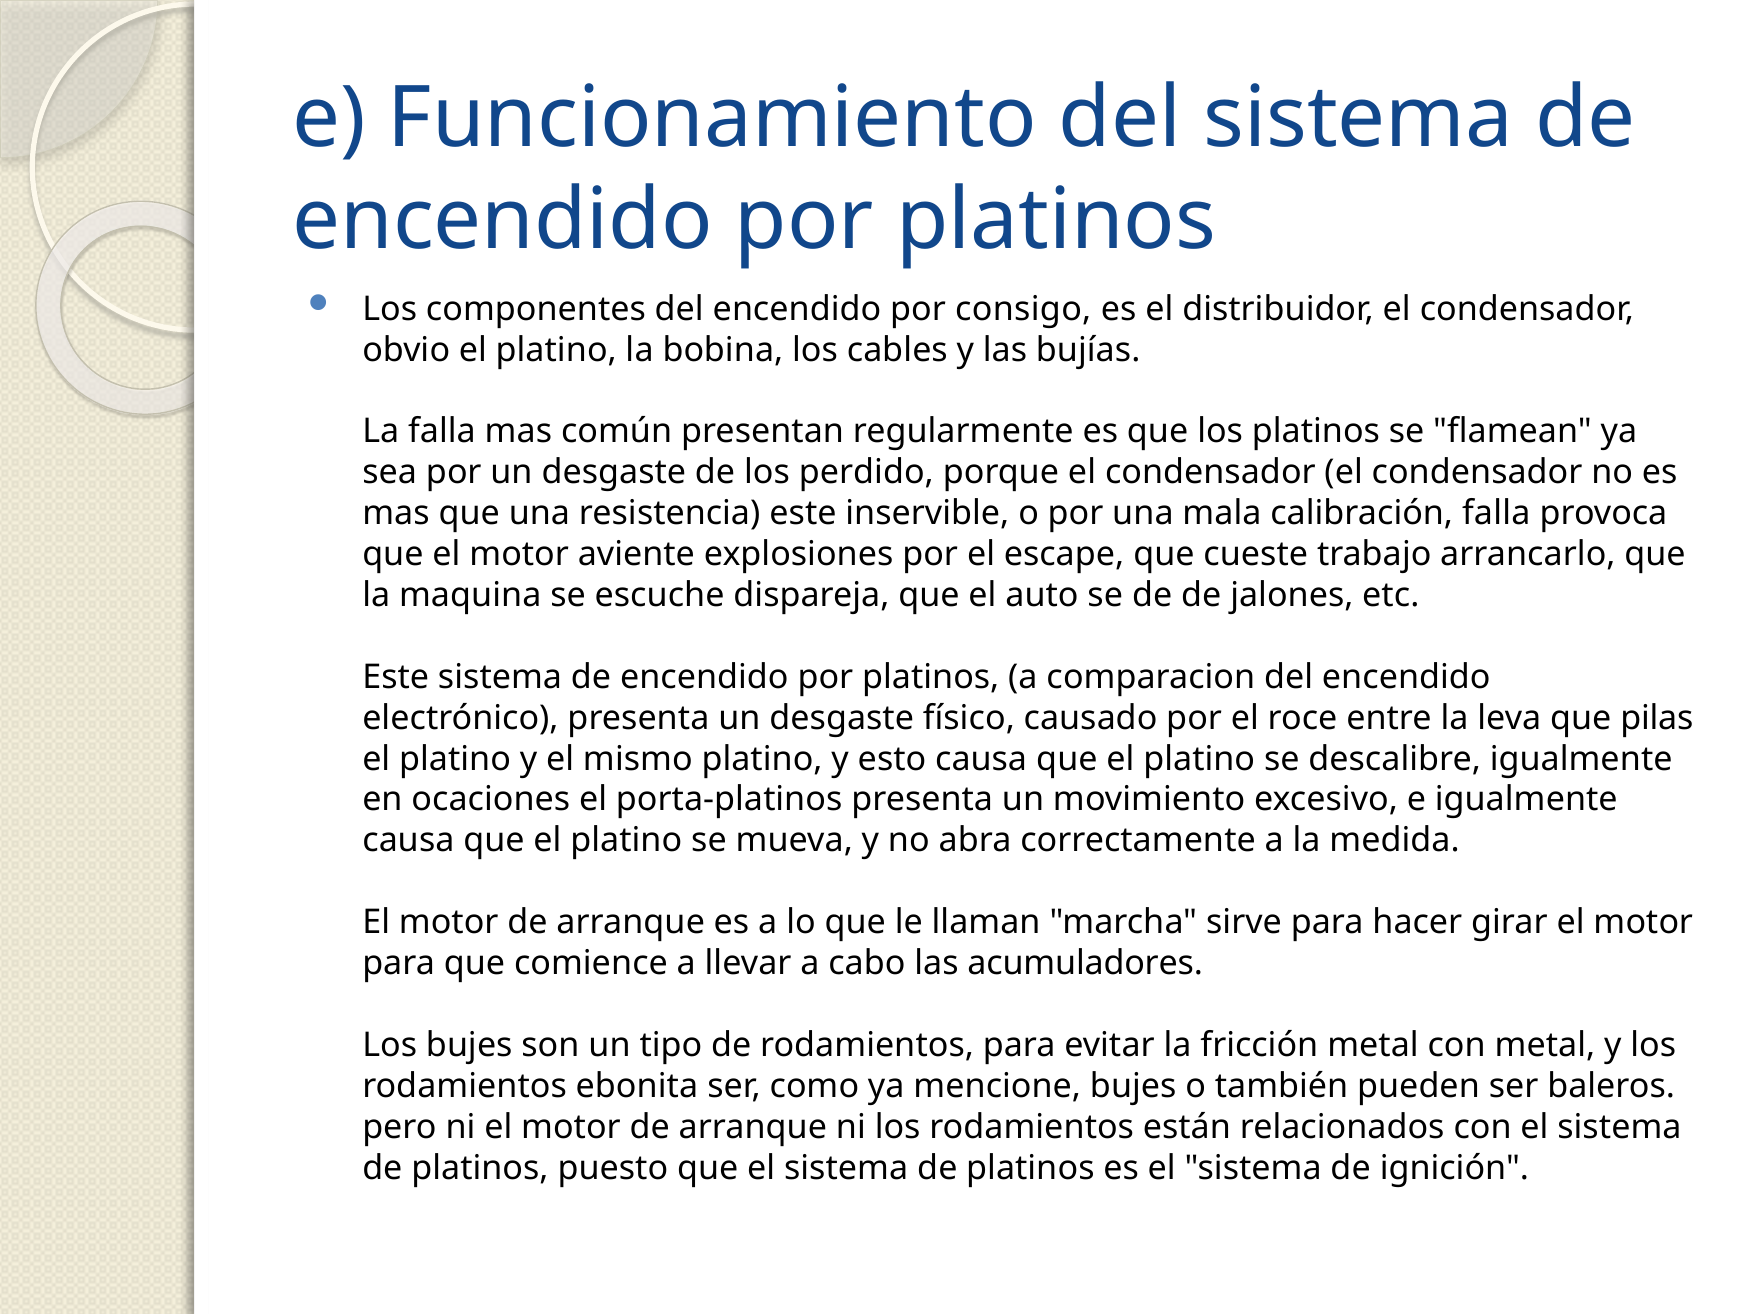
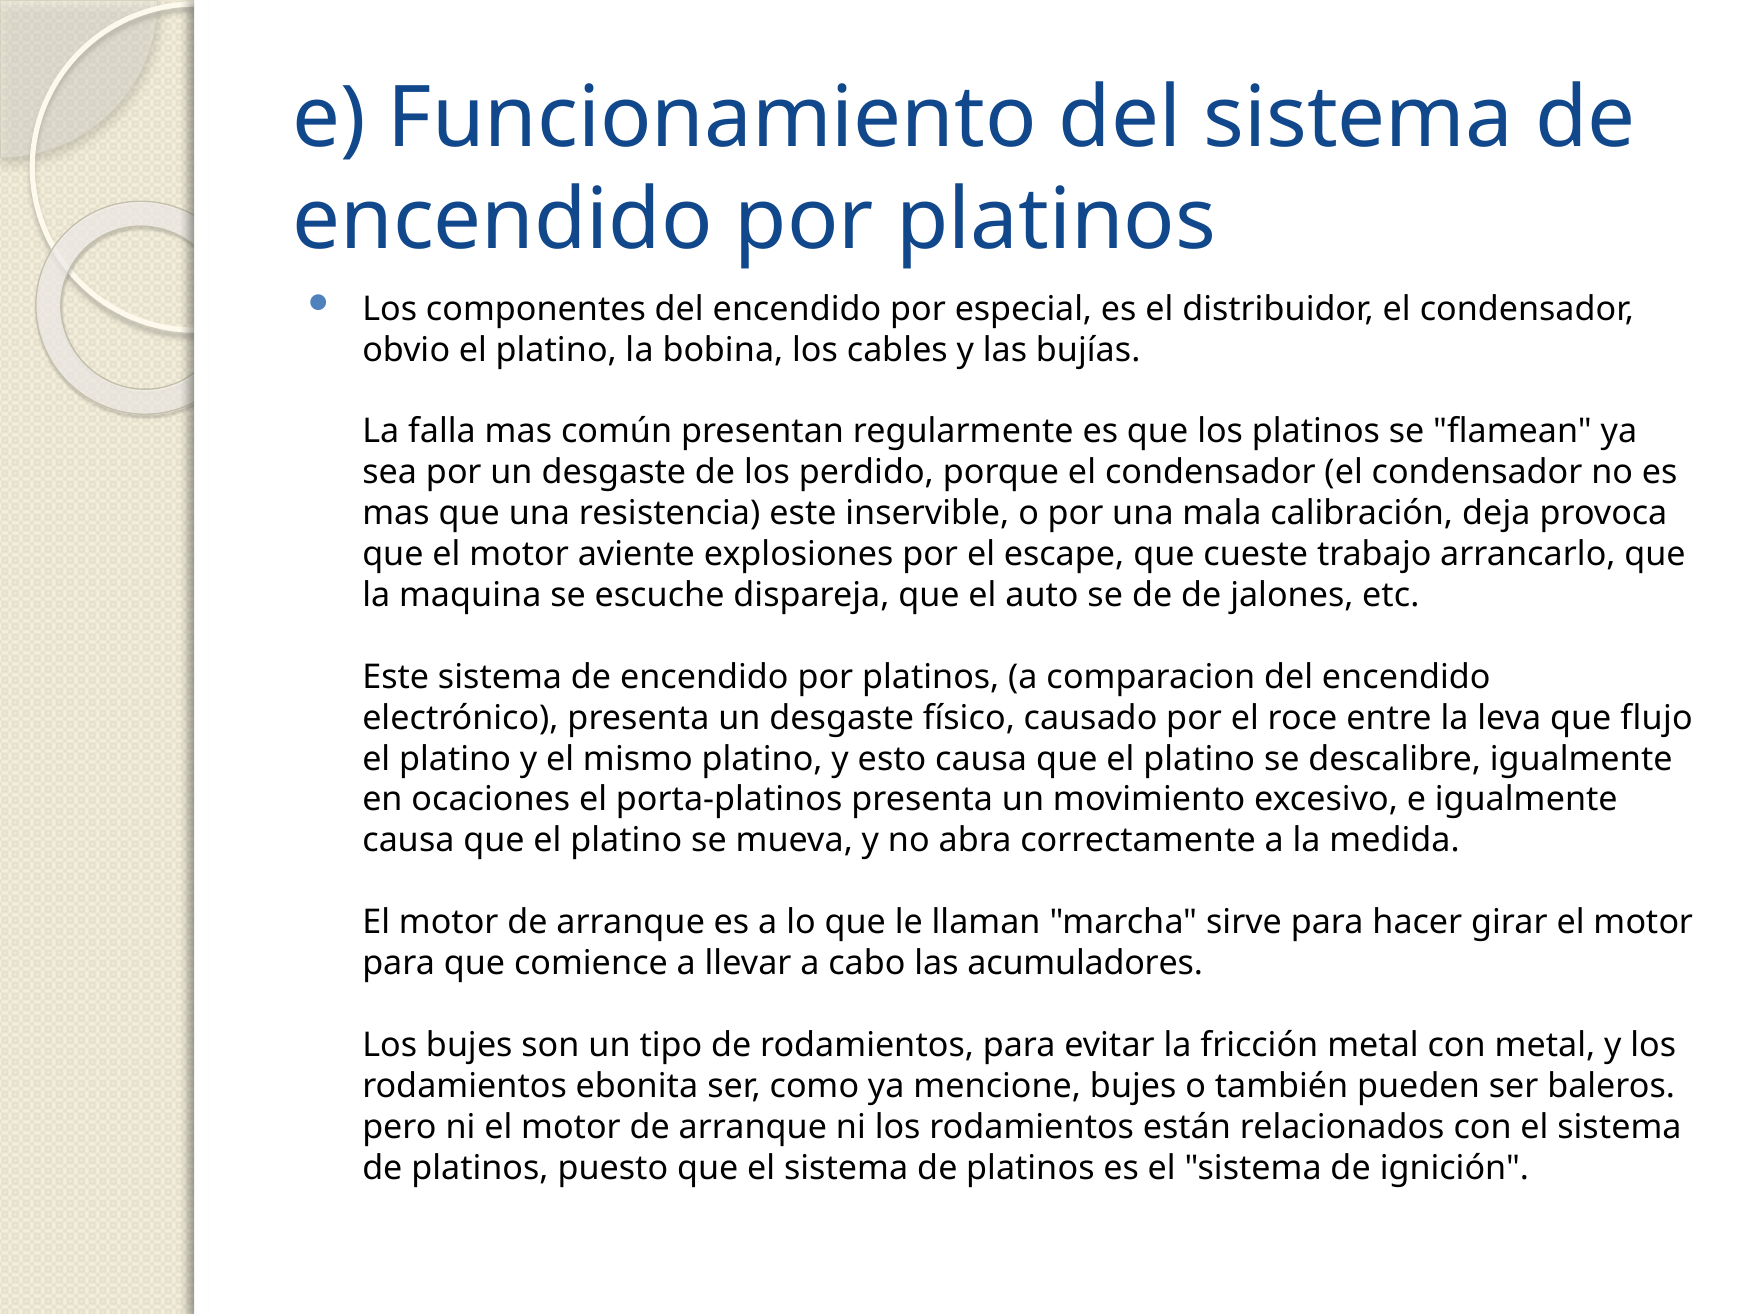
consigo: consigo -> especial
calibración falla: falla -> deja
pilas: pilas -> flujo
